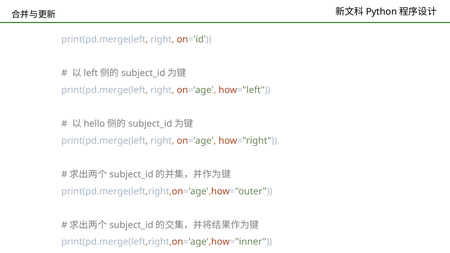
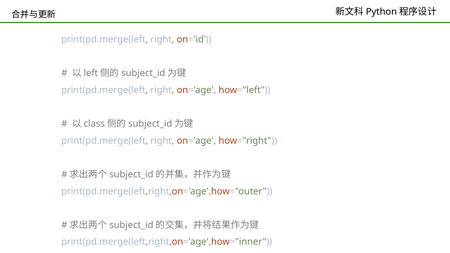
hello: hello -> class
